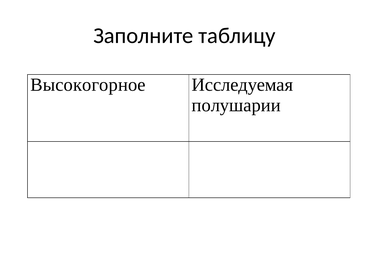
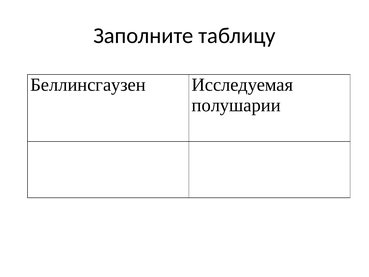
Высокогорное: Высокогорное -> Беллинсгаузен
